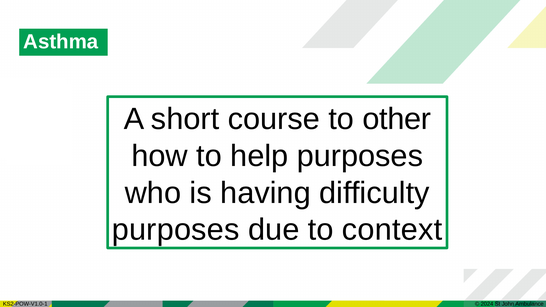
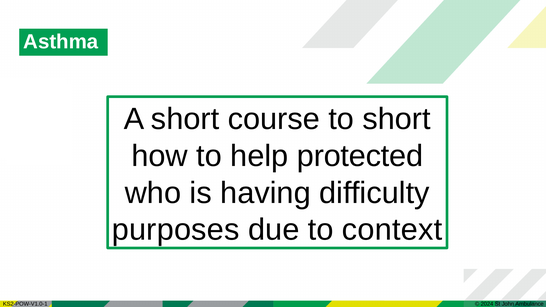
to other: other -> short
help purposes: purposes -> protected
